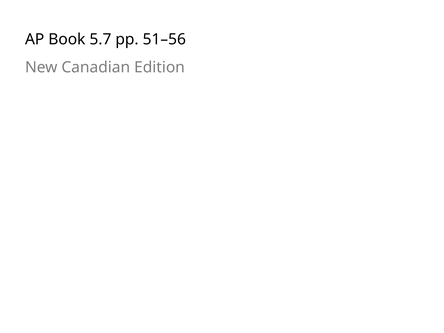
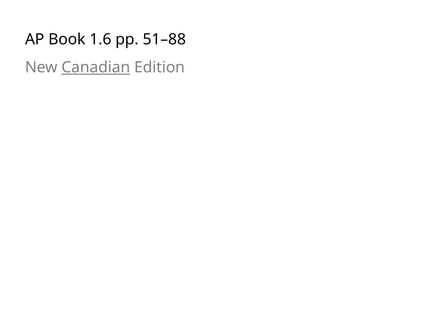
5.7: 5.7 -> 1.6
51–56: 51–56 -> 51–88
Canadian underline: none -> present
